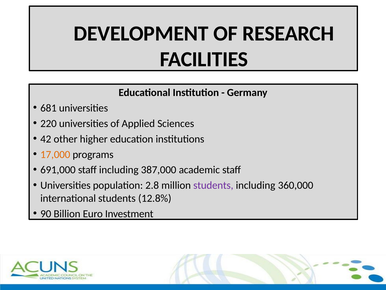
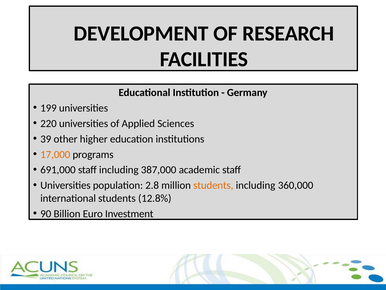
681: 681 -> 199
42: 42 -> 39
students at (213, 185) colour: purple -> orange
